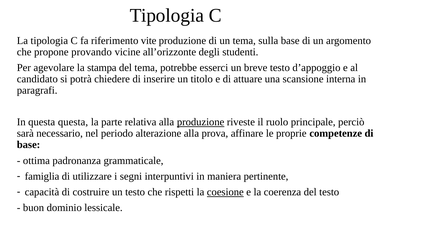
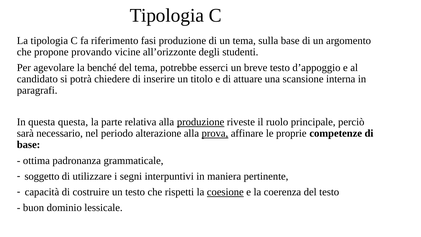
vite: vite -> fasi
stampa: stampa -> benché
prova underline: none -> present
famiglia: famiglia -> soggetto
